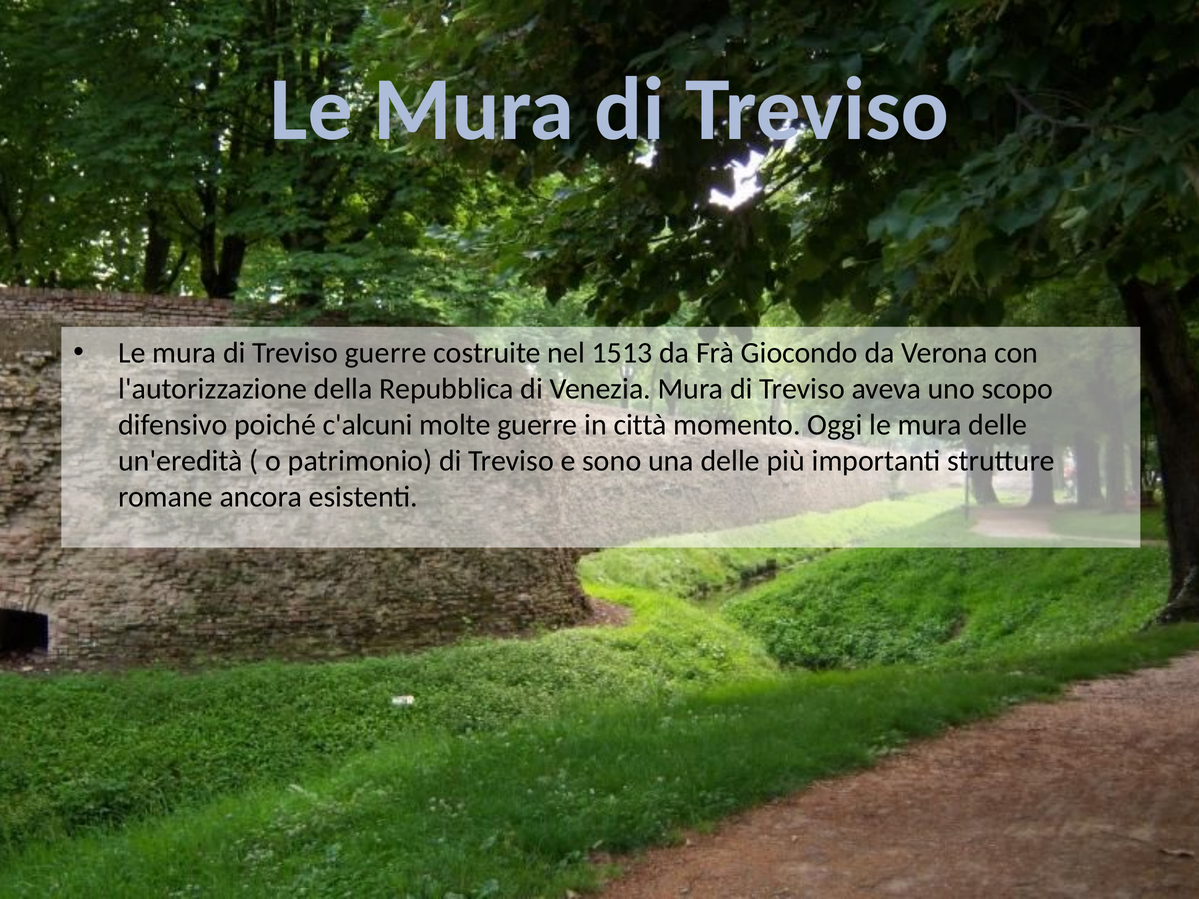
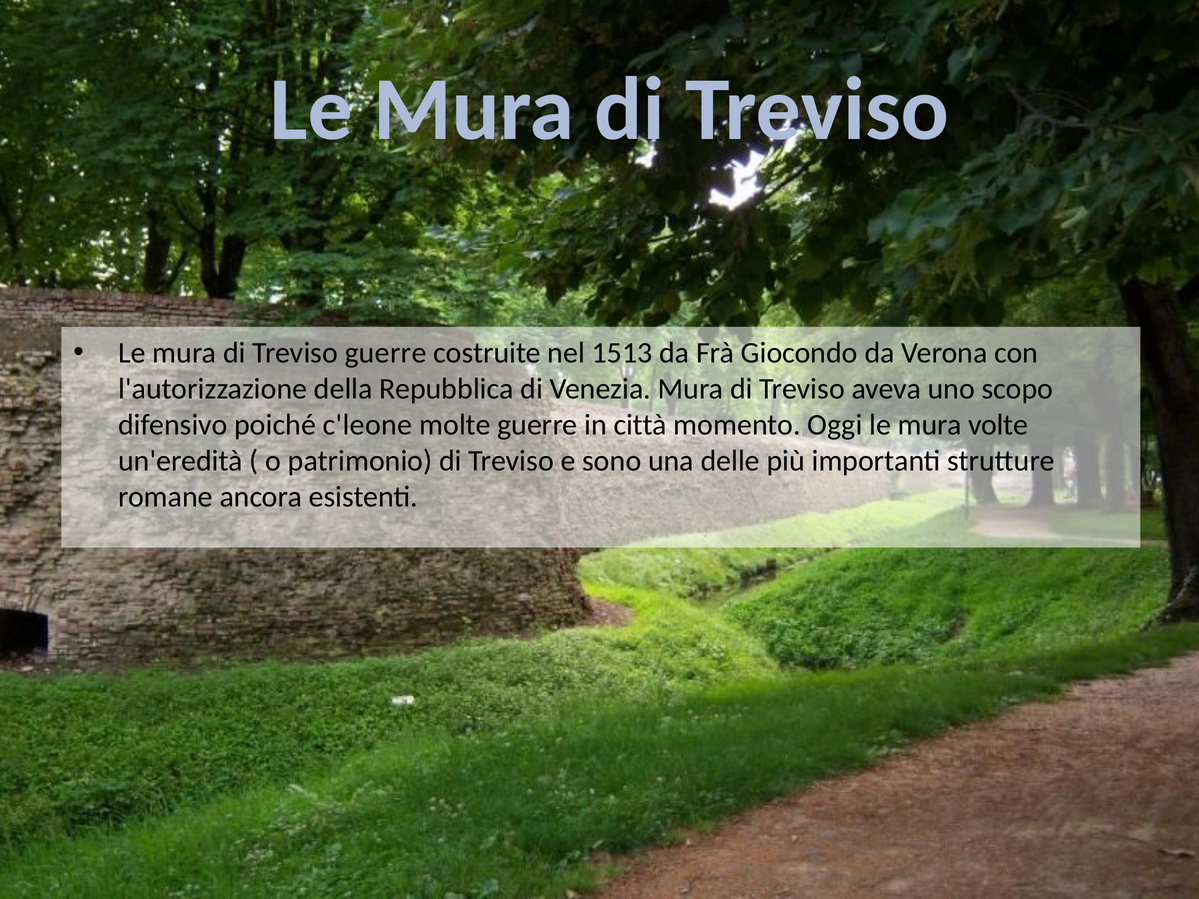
c'alcuni: c'alcuni -> c'leone
mura delle: delle -> volte
